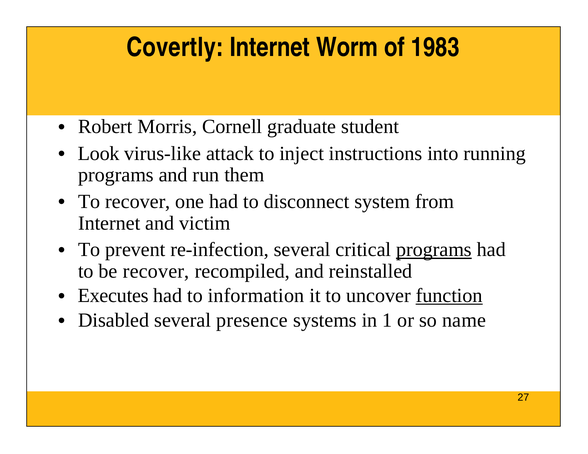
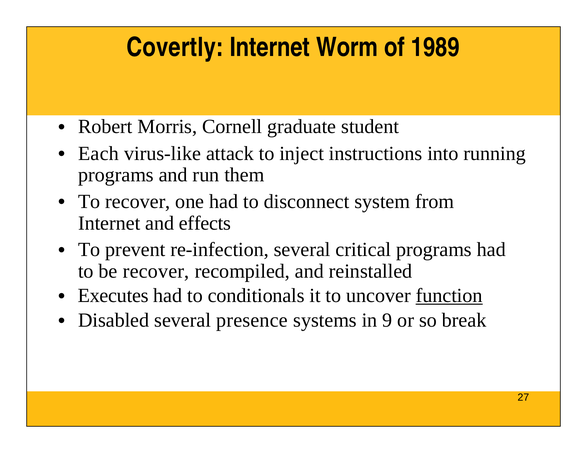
1983: 1983 -> 1989
Look: Look -> Each
victim: victim -> effects
programs at (434, 250) underline: present -> none
information: information -> conditionals
1: 1 -> 9
name: name -> break
